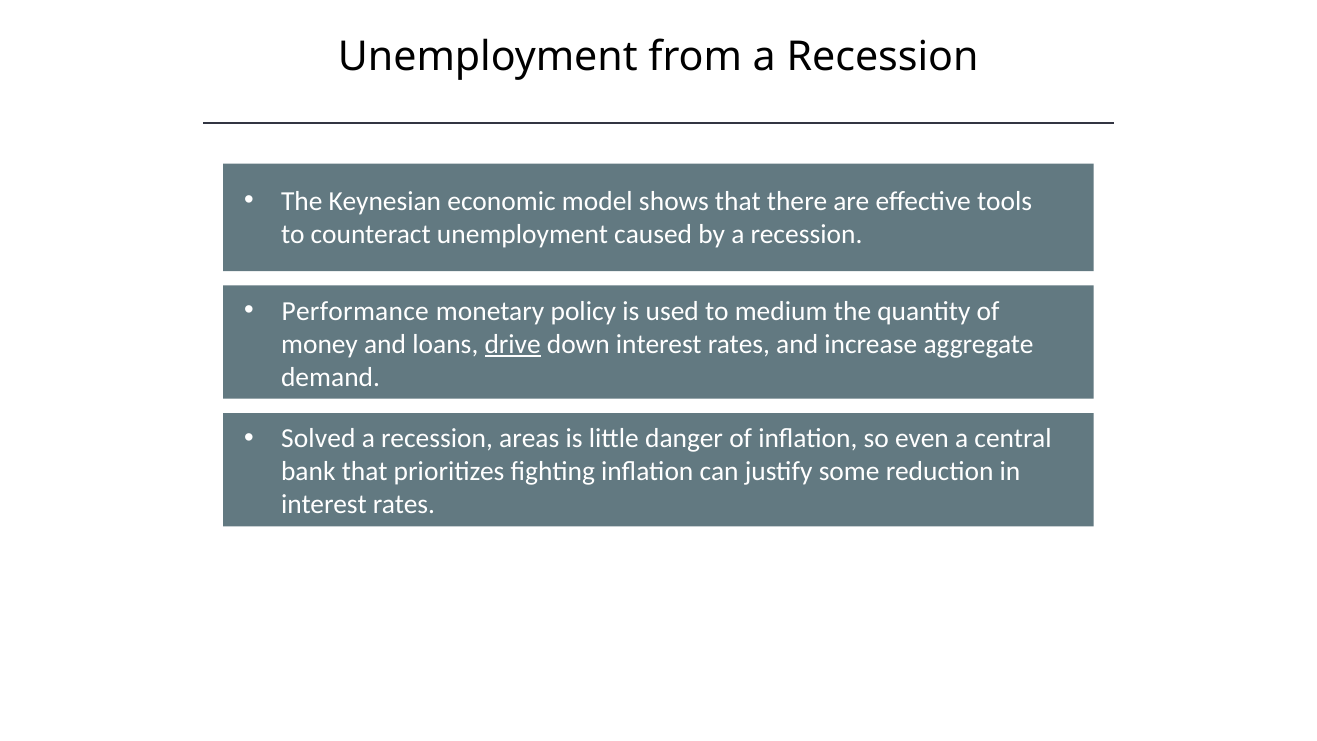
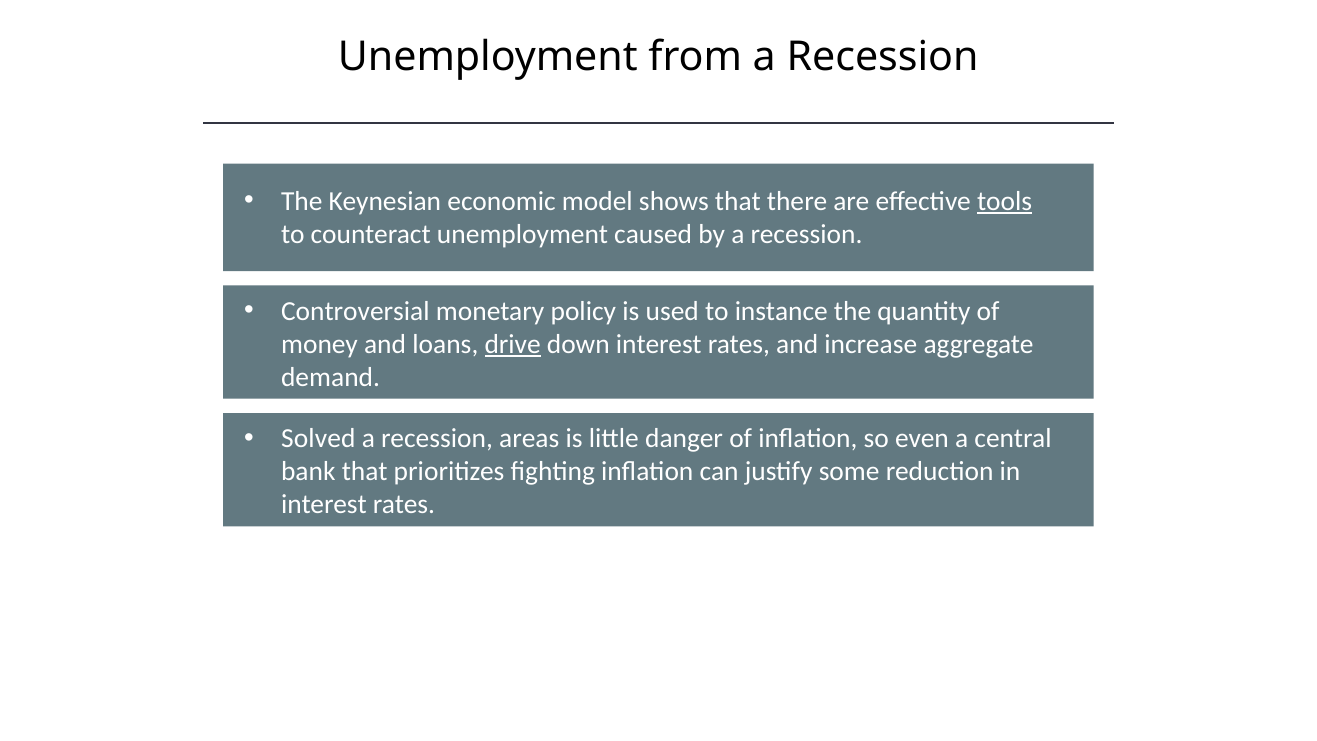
tools underline: none -> present
Performance: Performance -> Controversial
medium: medium -> instance
